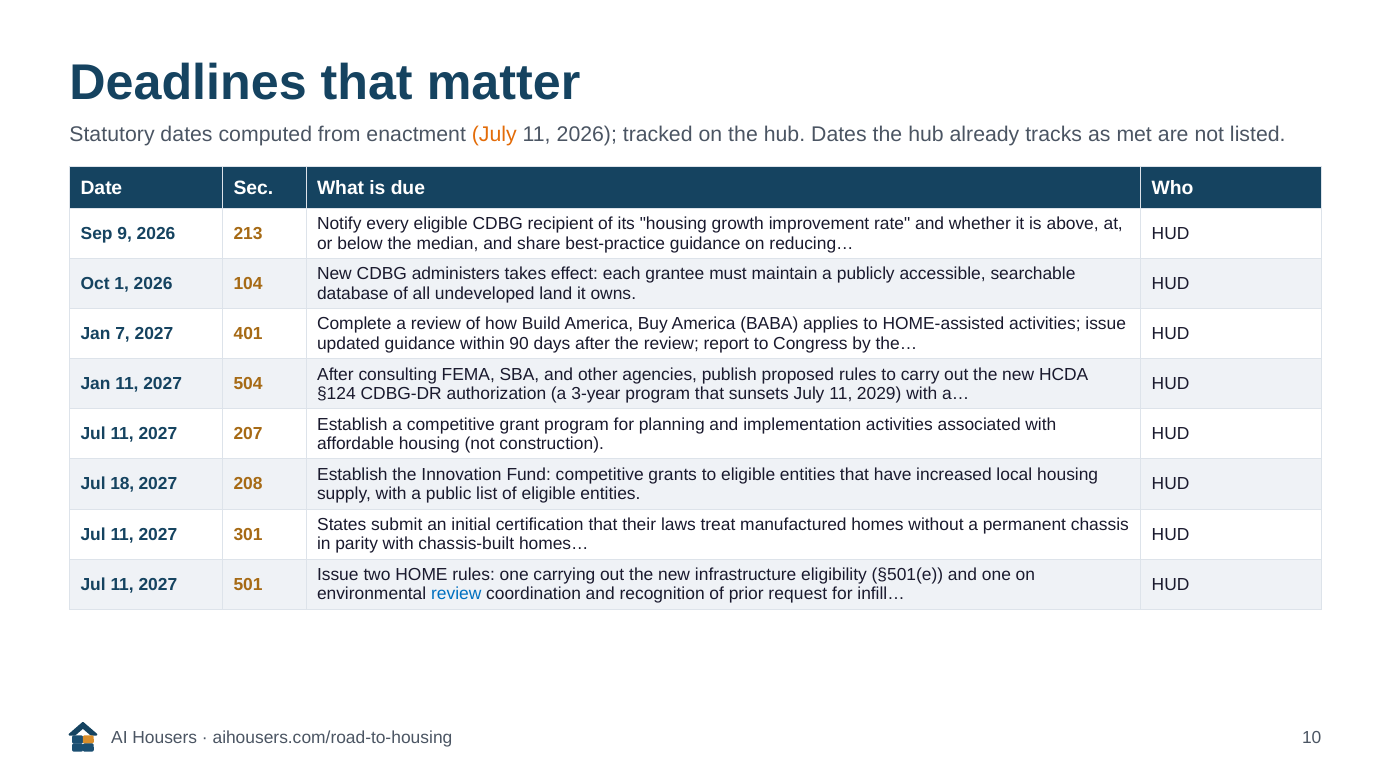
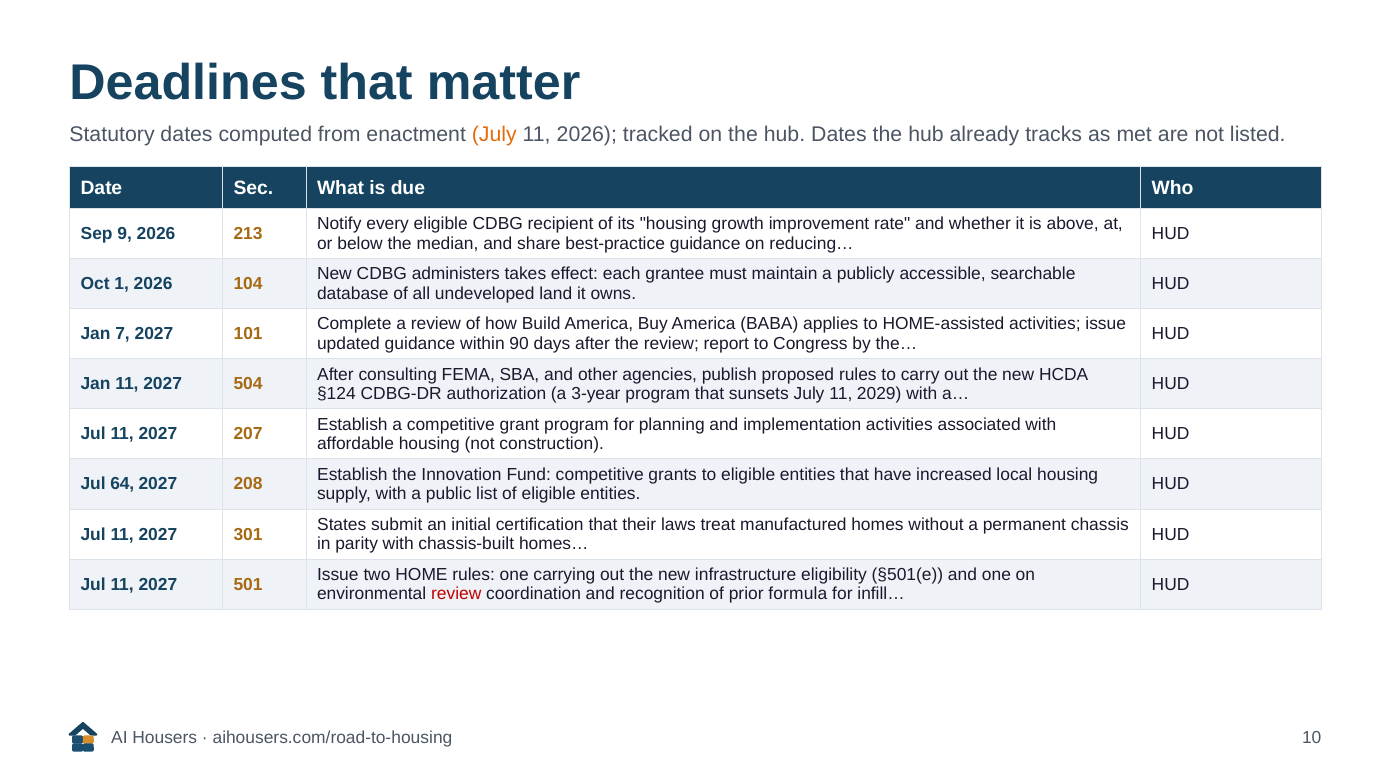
401: 401 -> 101
18: 18 -> 64
review at (456, 594) colour: blue -> red
request: request -> formula
